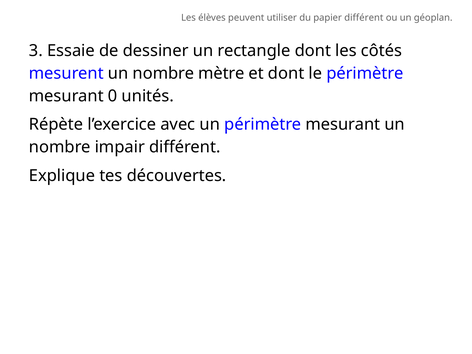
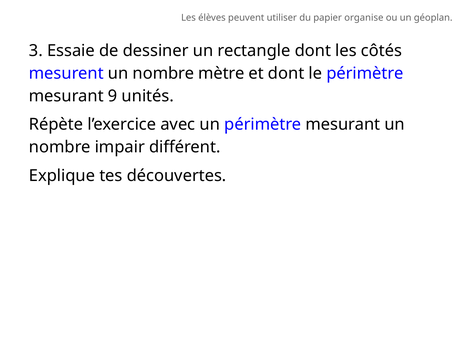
papier différent: différent -> organise
0: 0 -> 9
